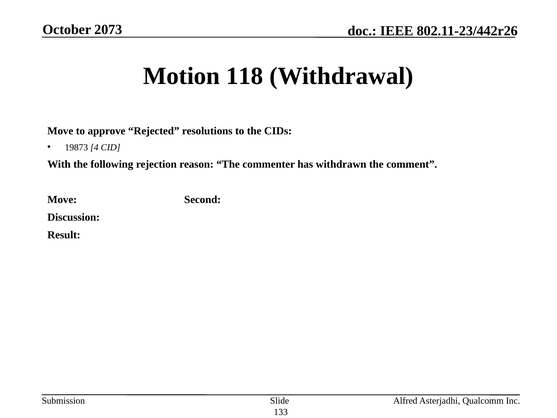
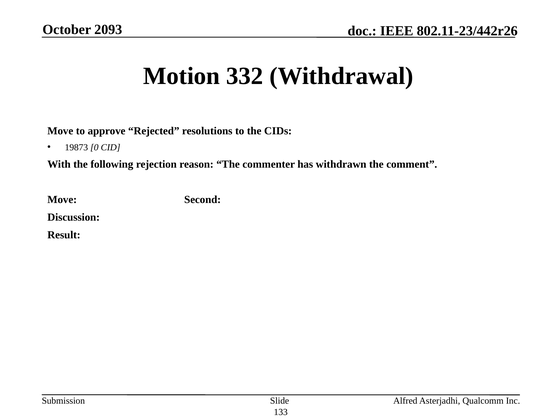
2073: 2073 -> 2093
118: 118 -> 332
4: 4 -> 0
